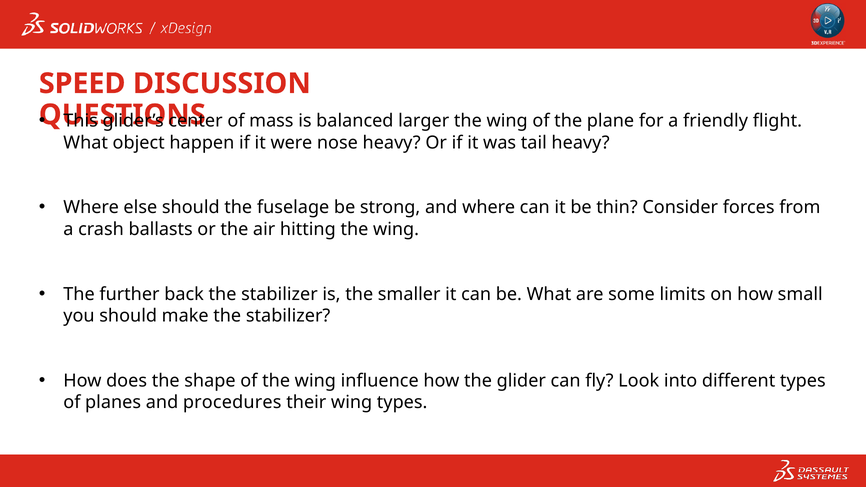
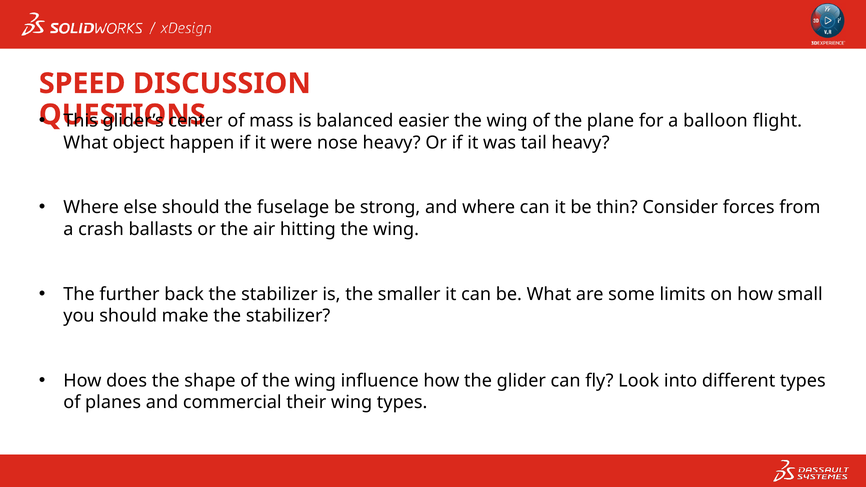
larger: larger -> easier
friendly: friendly -> balloon
procedures: procedures -> commercial
